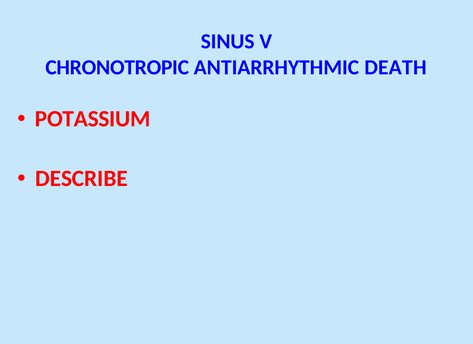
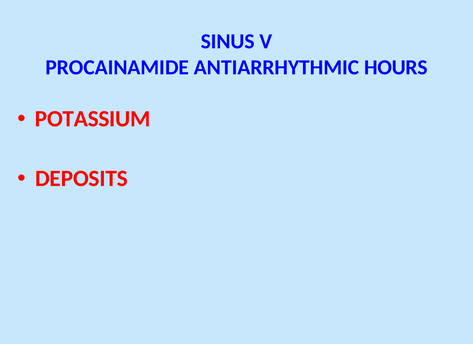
CHRONOTROPIC: CHRONOTROPIC -> PROCAINAMIDE
DEATH: DEATH -> HOURS
DESCRIBE: DESCRIBE -> DEPOSITS
